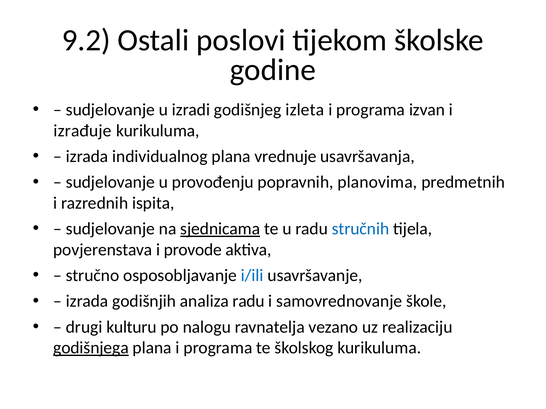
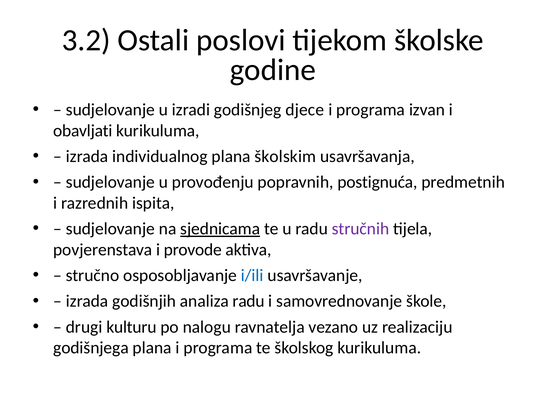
9.2: 9.2 -> 3.2
izleta: izleta -> djece
izrađuje: izrađuje -> obavljati
vrednuje: vrednuje -> školskim
planovima: planovima -> postignuća
stručnih colour: blue -> purple
godišnjega underline: present -> none
